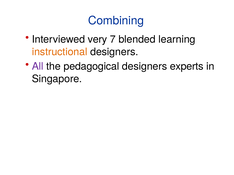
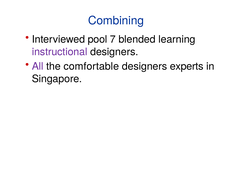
very: very -> pool
instructional colour: orange -> purple
pedagogical: pedagogical -> comfortable
